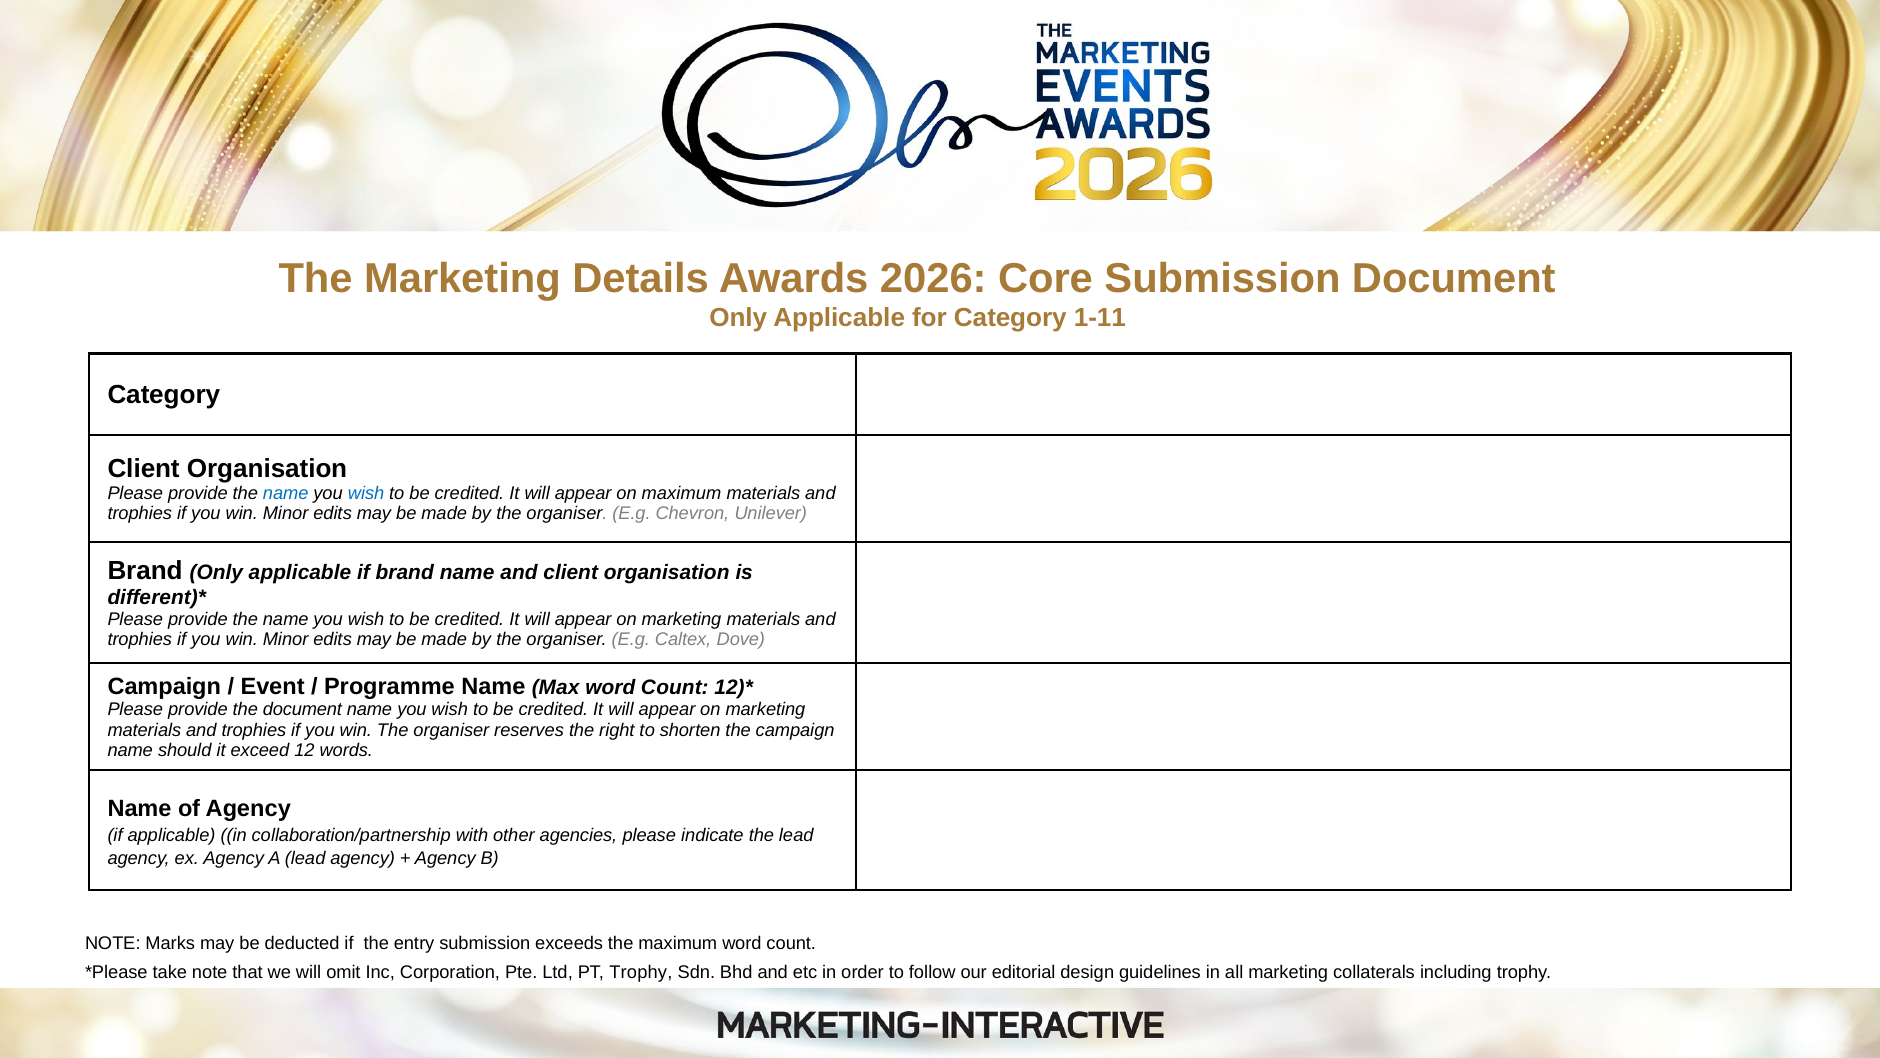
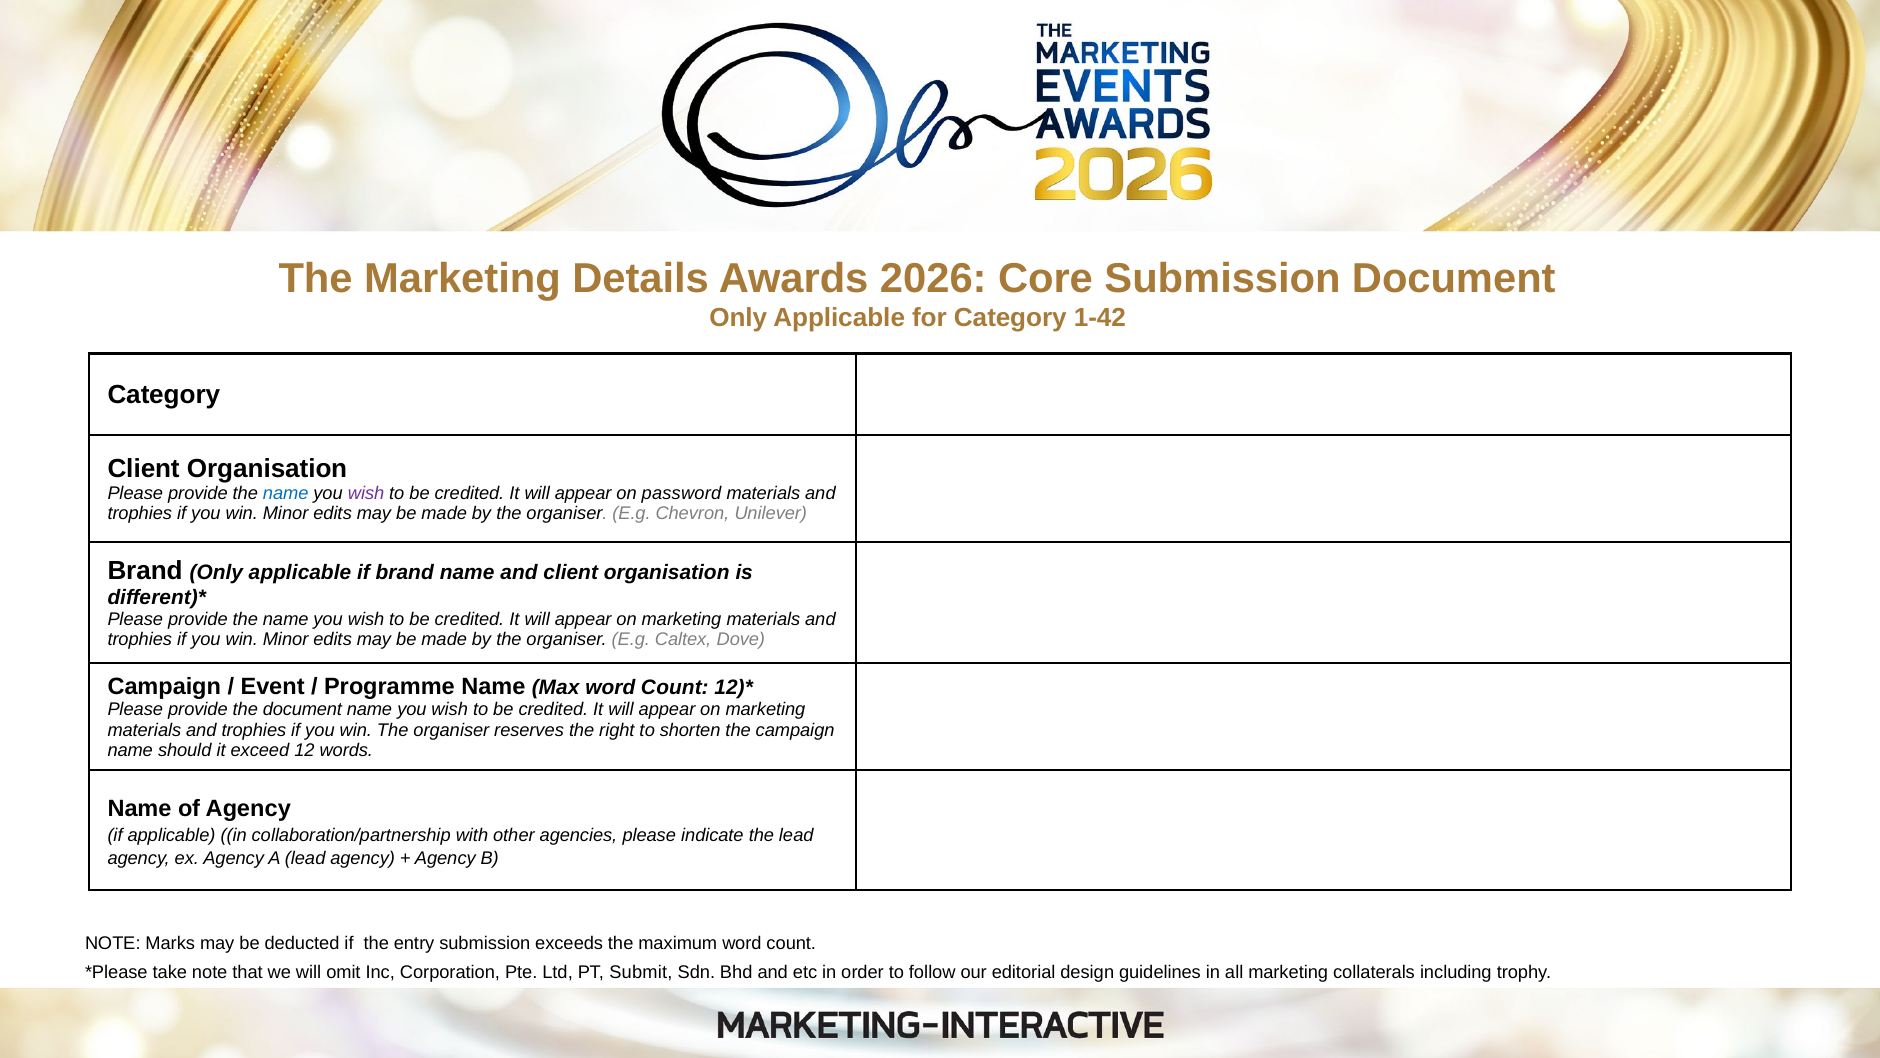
1-11: 1-11 -> 1-42
wish at (366, 493) colour: blue -> purple
on maximum: maximum -> password
PT Trophy: Trophy -> Submit
